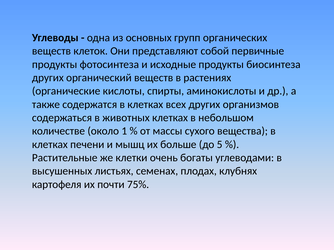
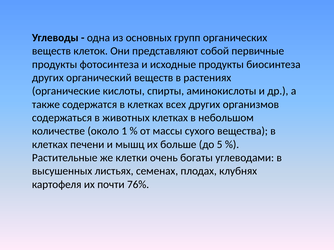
75%: 75% -> 76%
